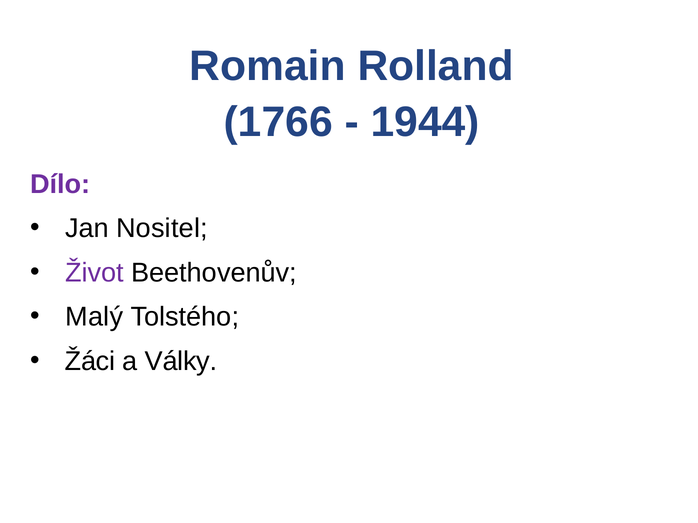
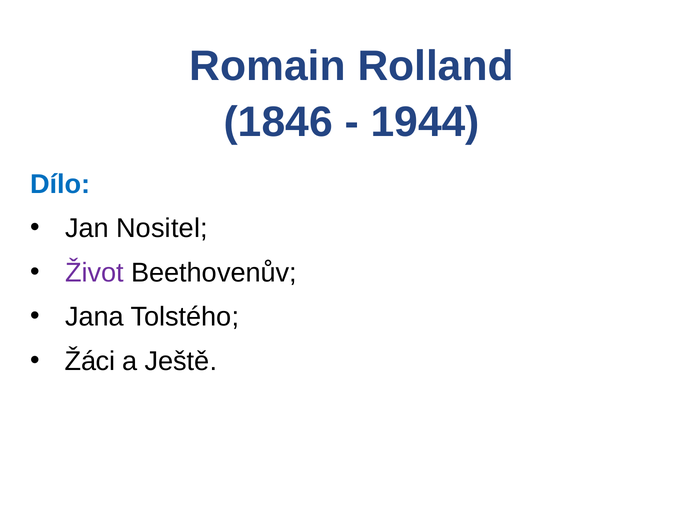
1766: 1766 -> 1846
Dílo colour: purple -> blue
Malý: Malý -> Jana
Války: Války -> Ještě
